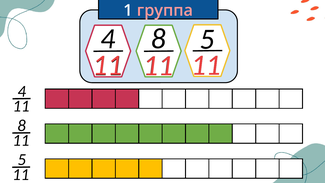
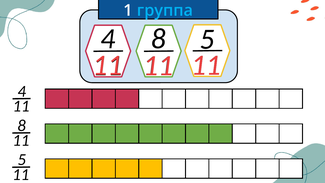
группа colour: pink -> light blue
